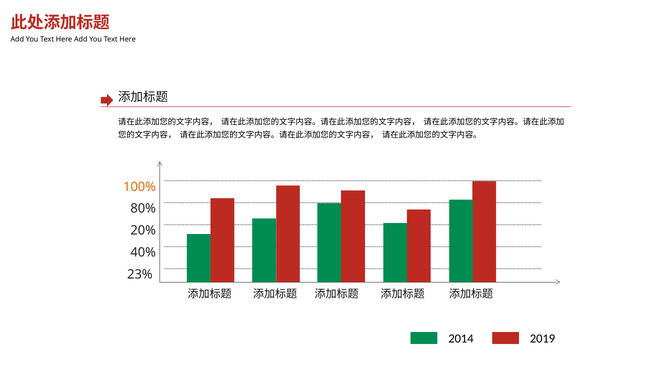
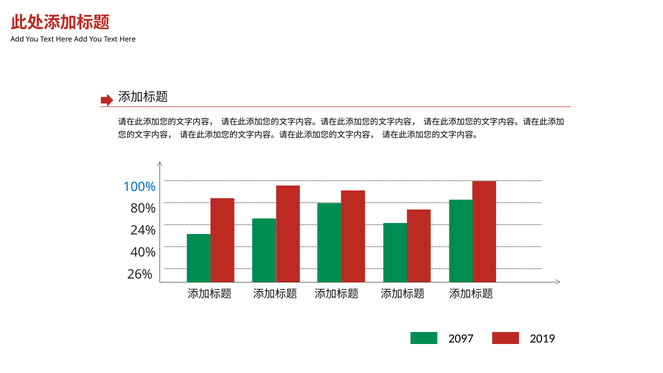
100% colour: orange -> blue
20%: 20% -> 24%
23%: 23% -> 26%
2014: 2014 -> 2097
